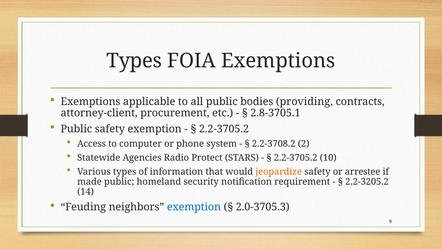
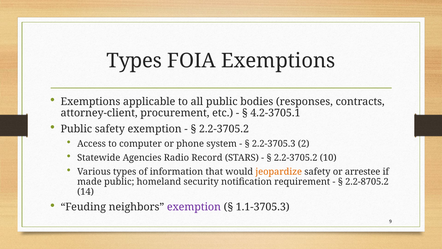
providing: providing -> responses
2.8-3705.1: 2.8-3705.1 -> 4.2-3705.1
2.2-3708.2: 2.2-3708.2 -> 2.2-3705.3
Protect: Protect -> Record
2.2-3205.2: 2.2-3205.2 -> 2.2-8705.2
exemption at (194, 207) colour: blue -> purple
2.0-3705.3: 2.0-3705.3 -> 1.1-3705.3
